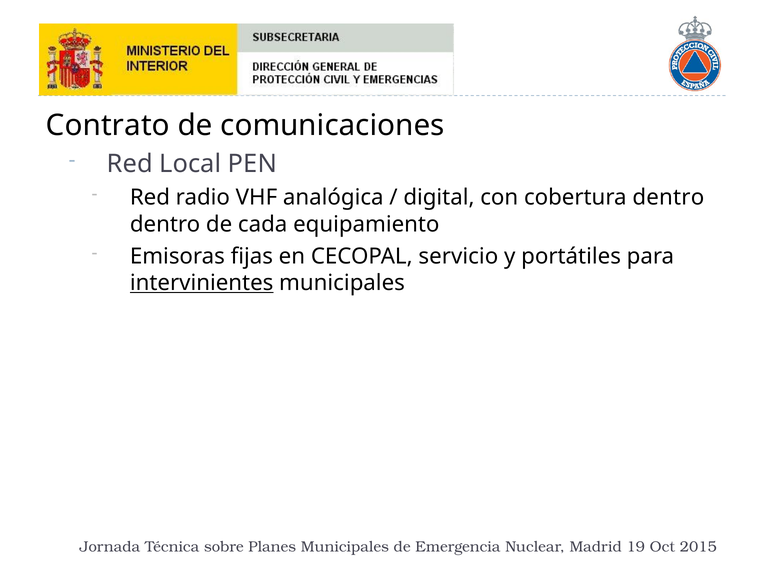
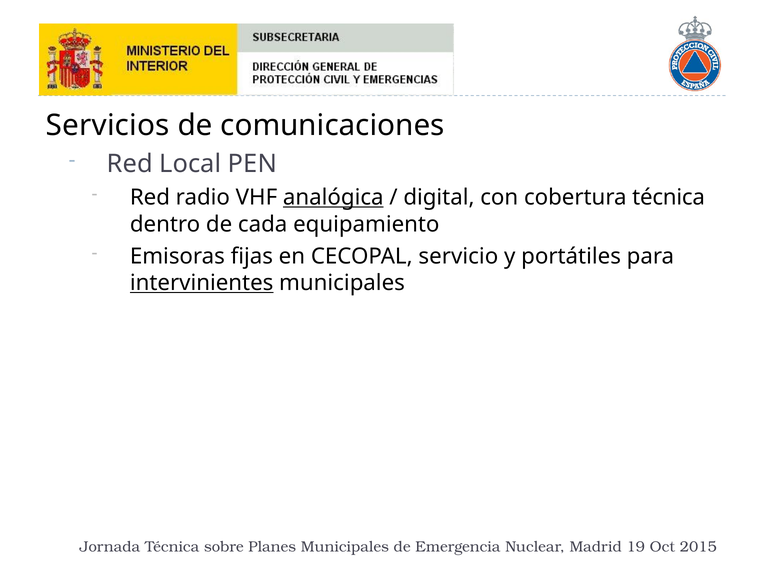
Contrato: Contrato -> Servicios
analógica underline: none -> present
cobertura dentro: dentro -> técnica
